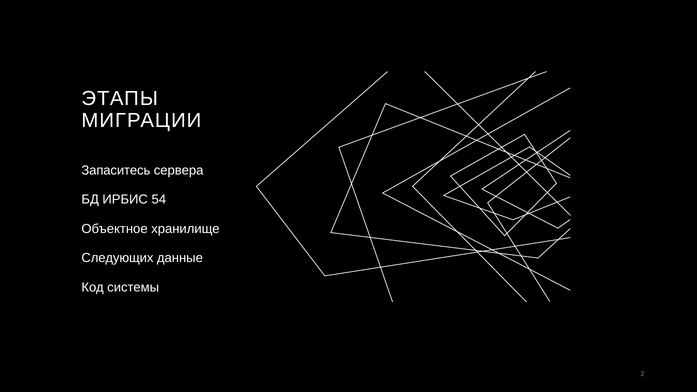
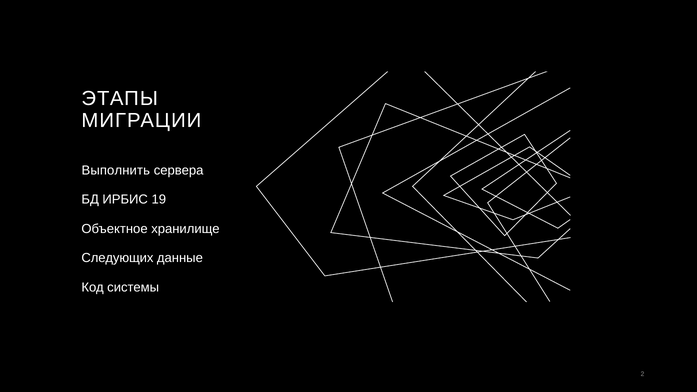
Запаситесь: Запаситесь -> Выполнить
54: 54 -> 19
